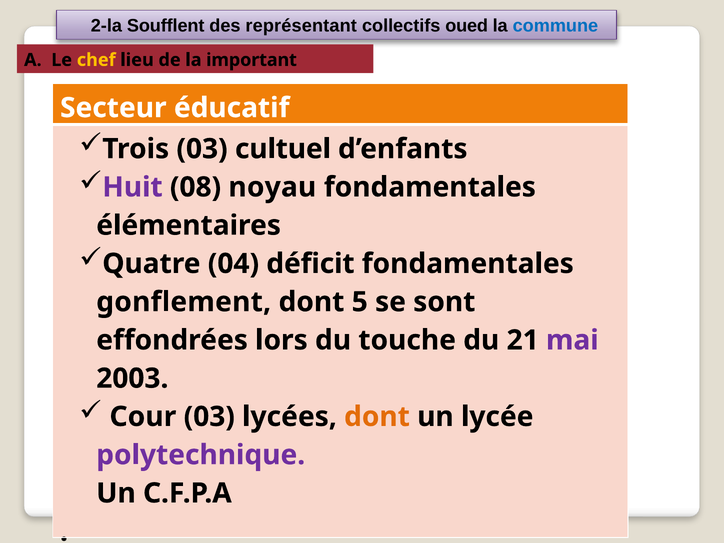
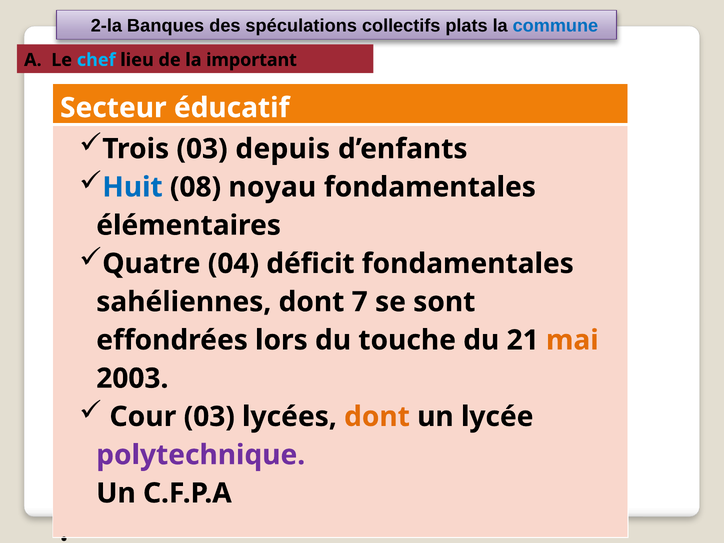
Soufflent: Soufflent -> Banques
représentant: représentant -> spéculations
oued: oued -> plats
chef colour: yellow -> light blue
cultuel: cultuel -> depuis
Huit colour: purple -> blue
gonflement: gonflement -> sahéliennes
5: 5 -> 7
mai colour: purple -> orange
